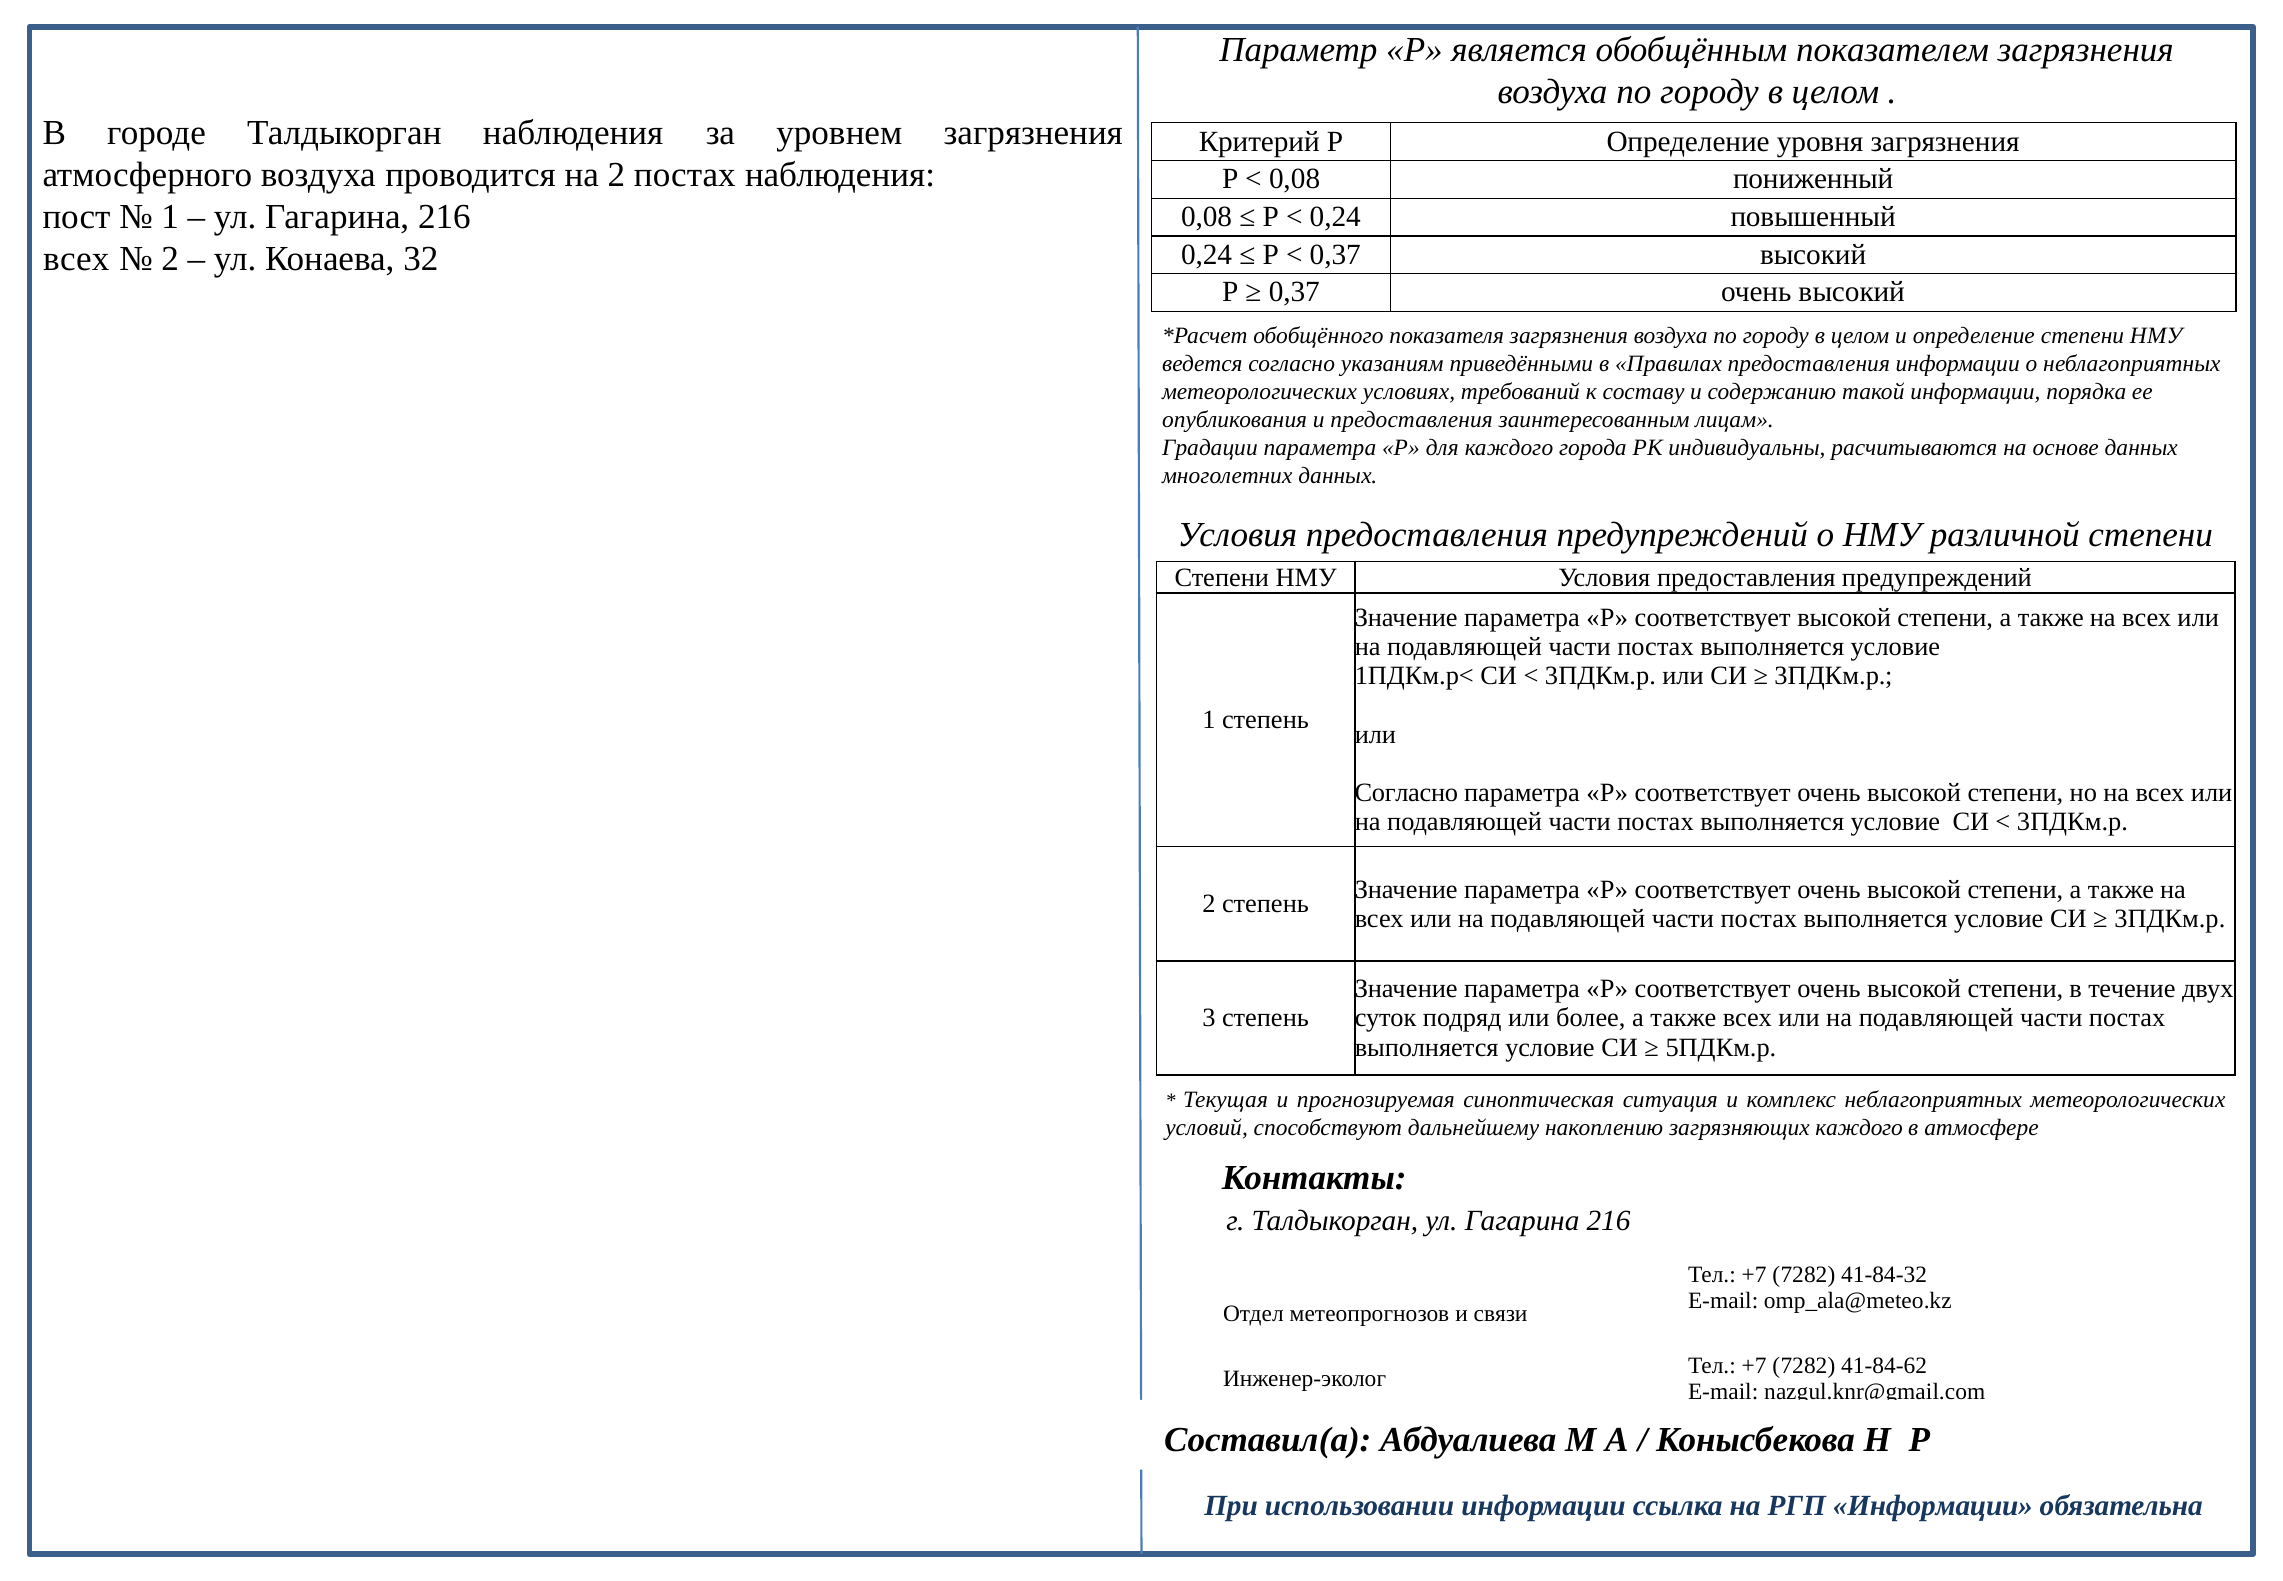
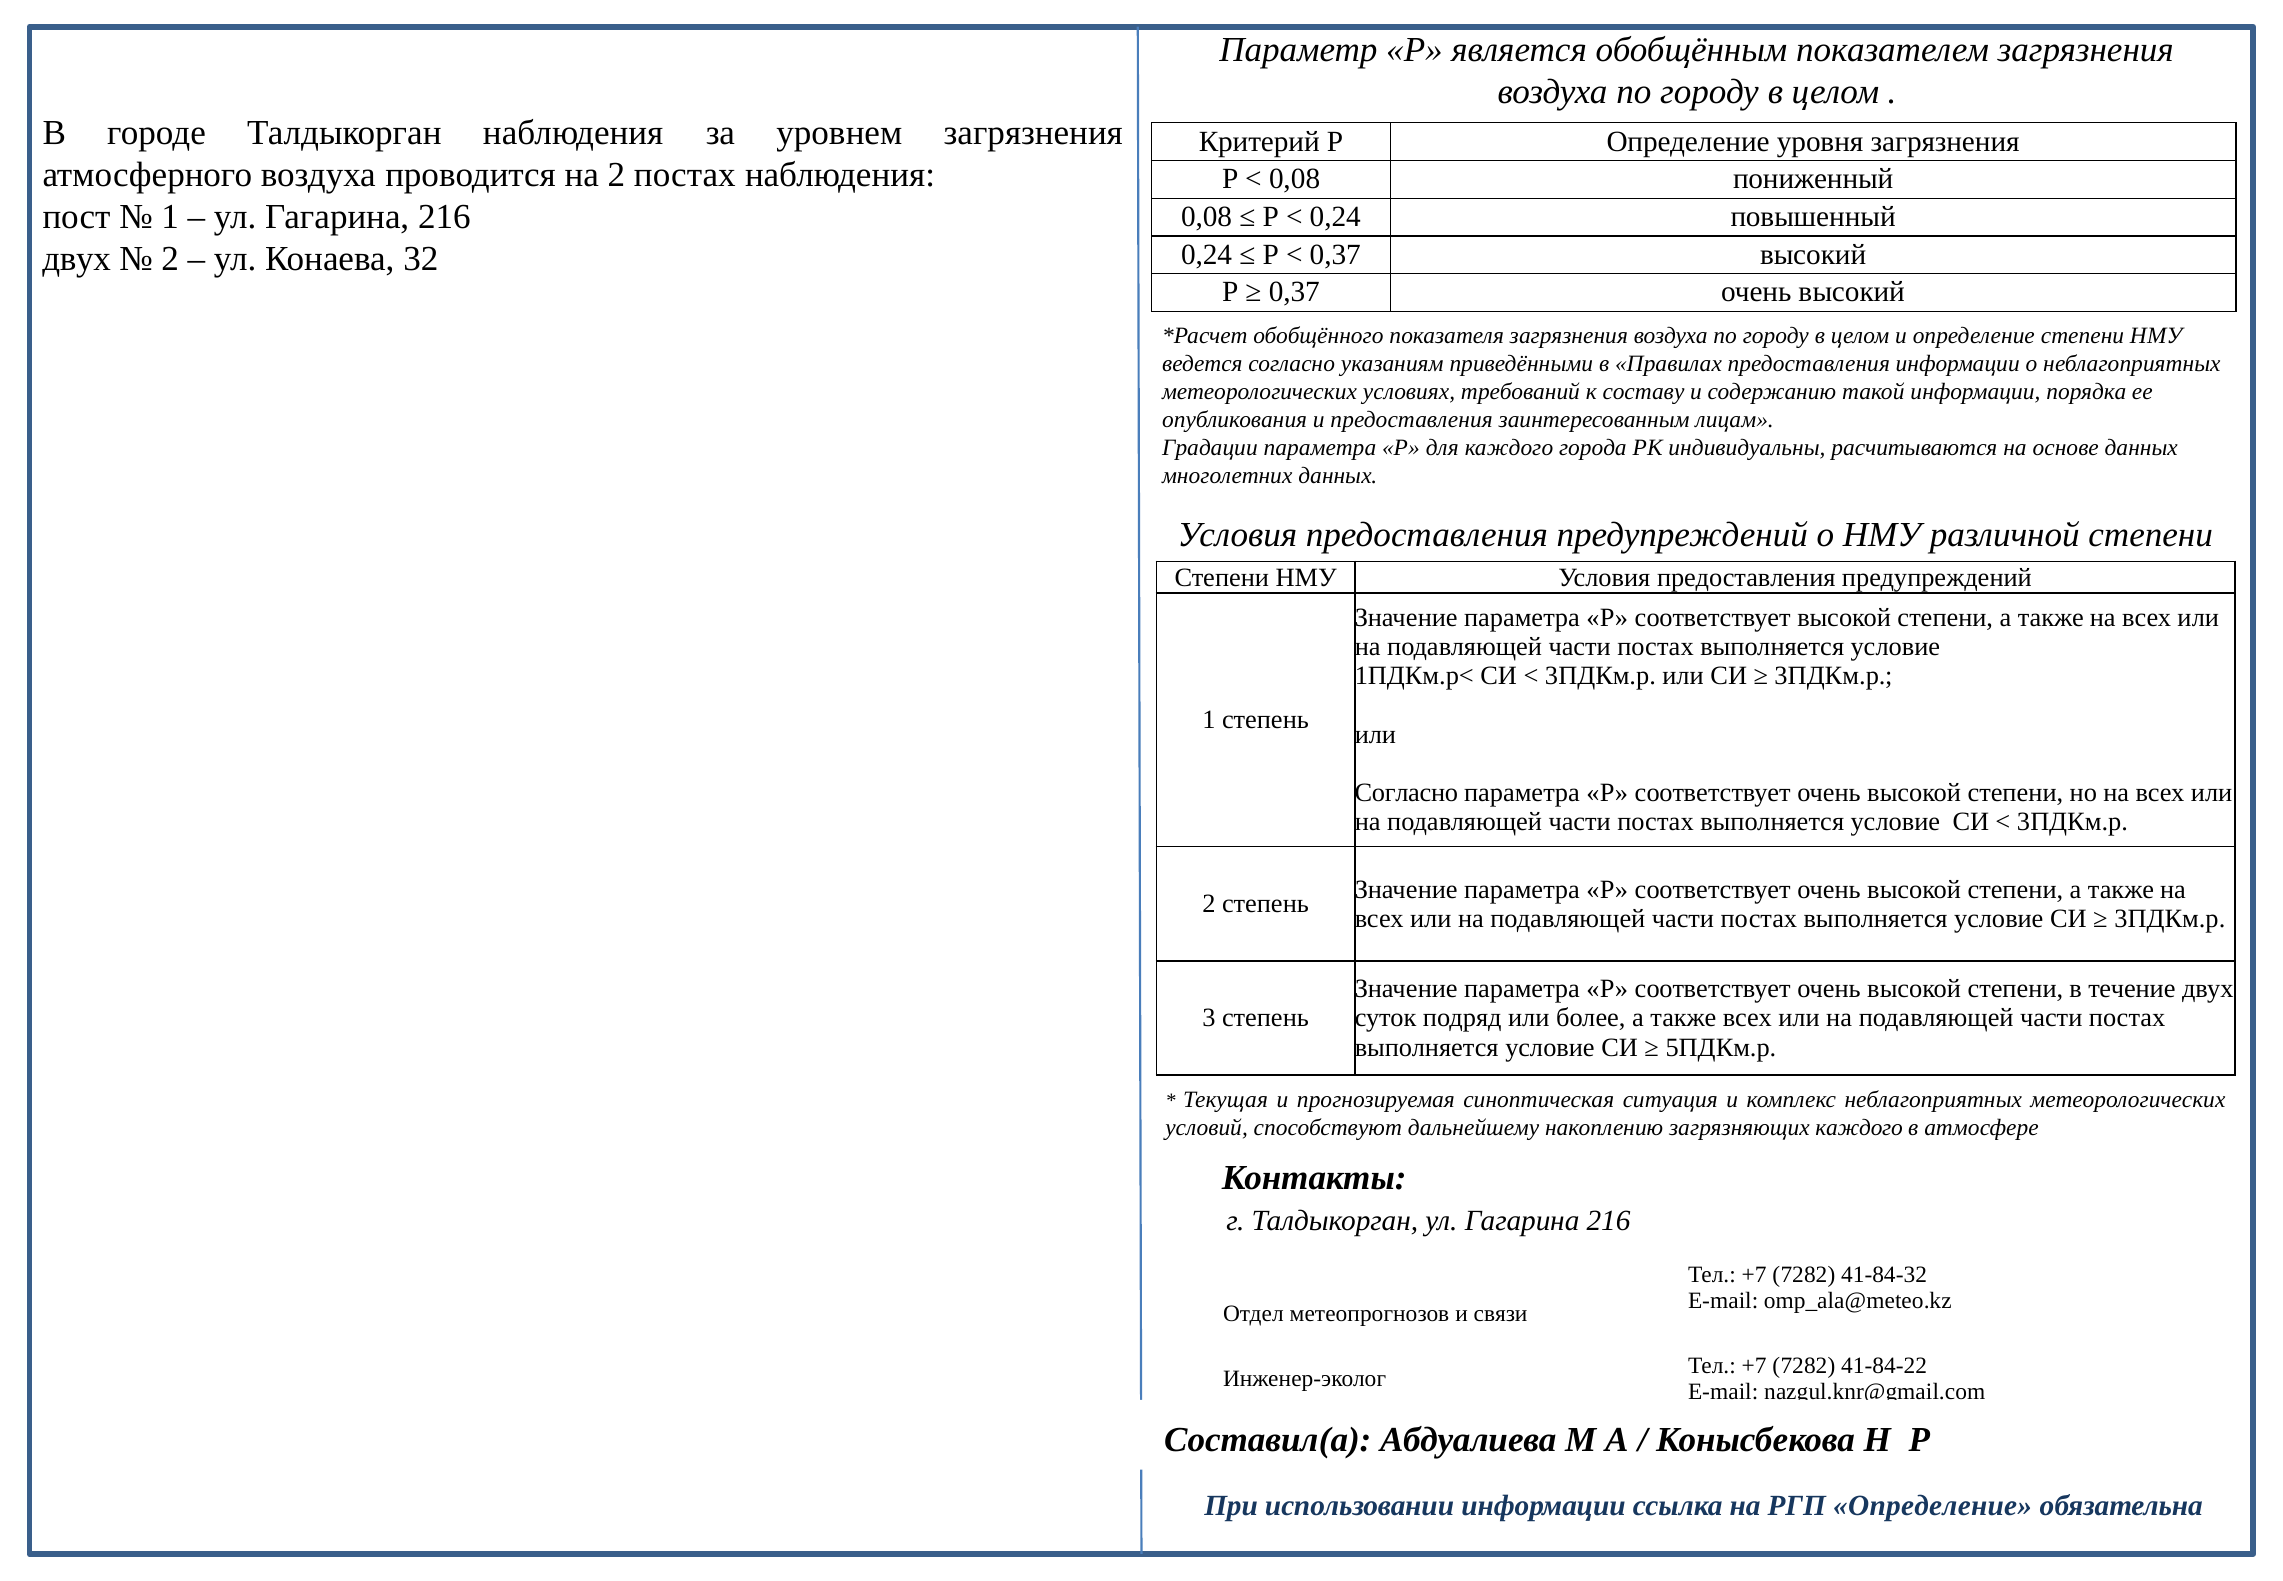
всех at (76, 259): всех -> двух
41-84-62: 41-84-62 -> 41-84-22
РГП Информации: Информации -> Определение
